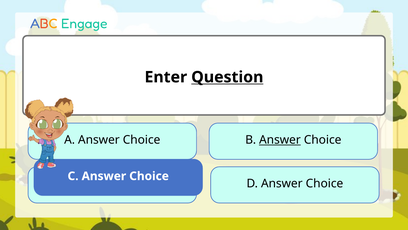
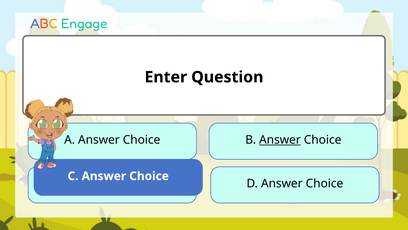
Question underline: present -> none
